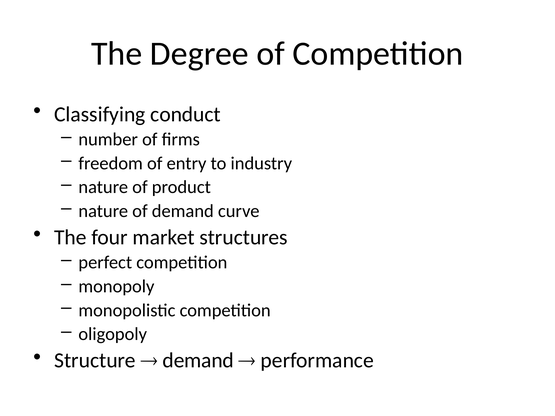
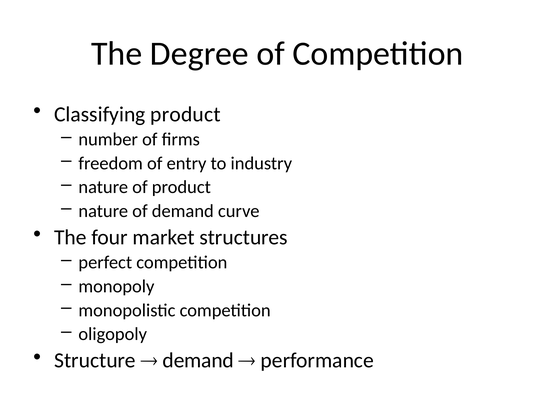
Classifying conduct: conduct -> product
